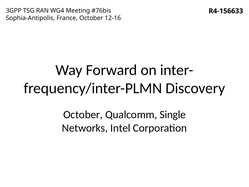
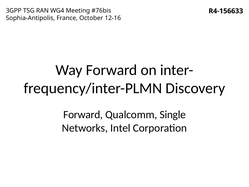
October at (83, 114): October -> Forward
